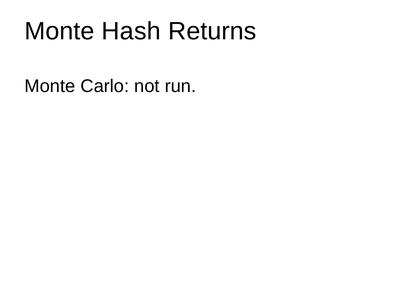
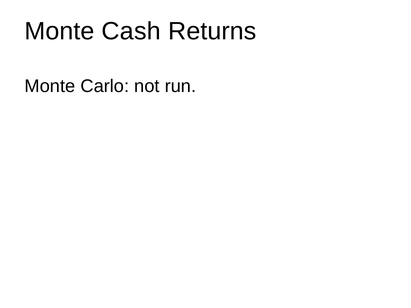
Hash: Hash -> Cash
